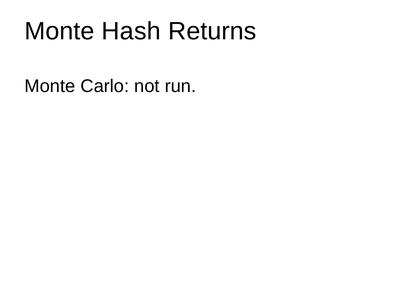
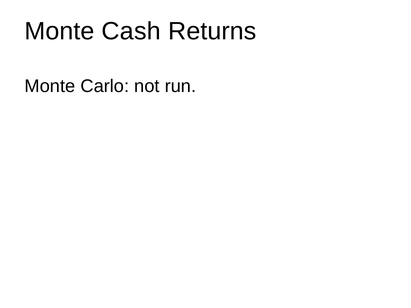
Hash: Hash -> Cash
